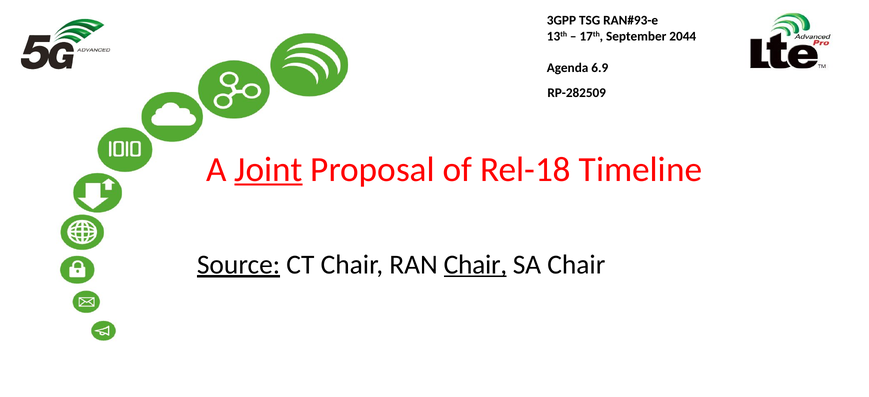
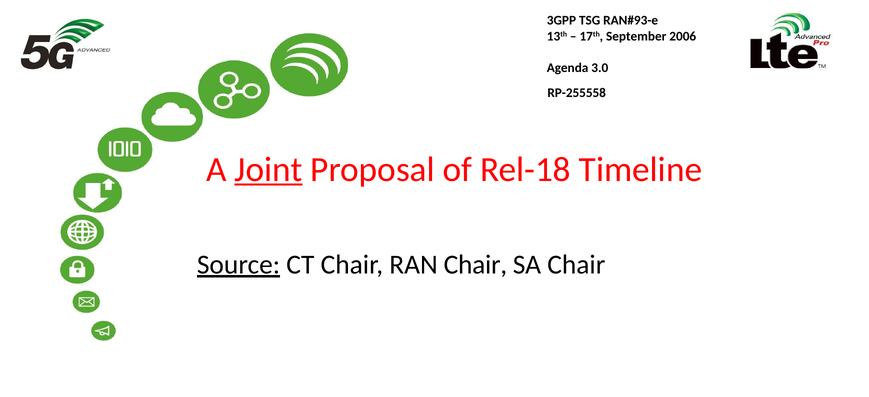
2044: 2044 -> 2006
6.9: 6.9 -> 3.0
RP-282509: RP-282509 -> RP-255558
Chair at (475, 265) underline: present -> none
